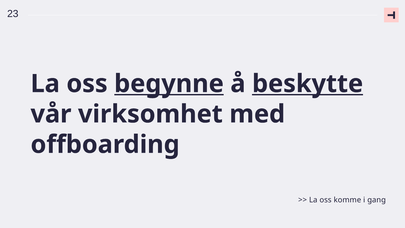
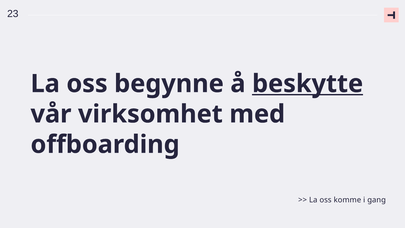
begynne underline: present -> none
